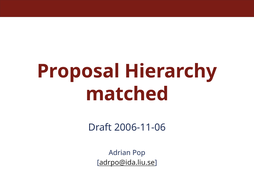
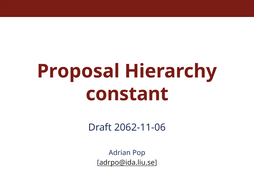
matched: matched -> constant
2006-11-06: 2006-11-06 -> 2062-11-06
